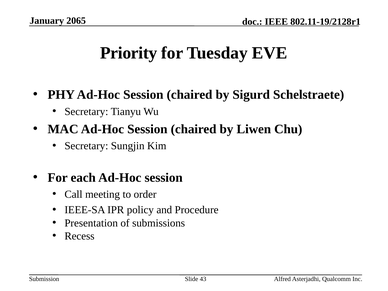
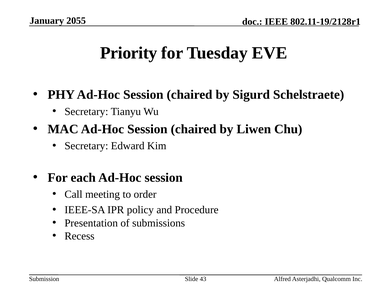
2065: 2065 -> 2055
Sungjin: Sungjin -> Edward
